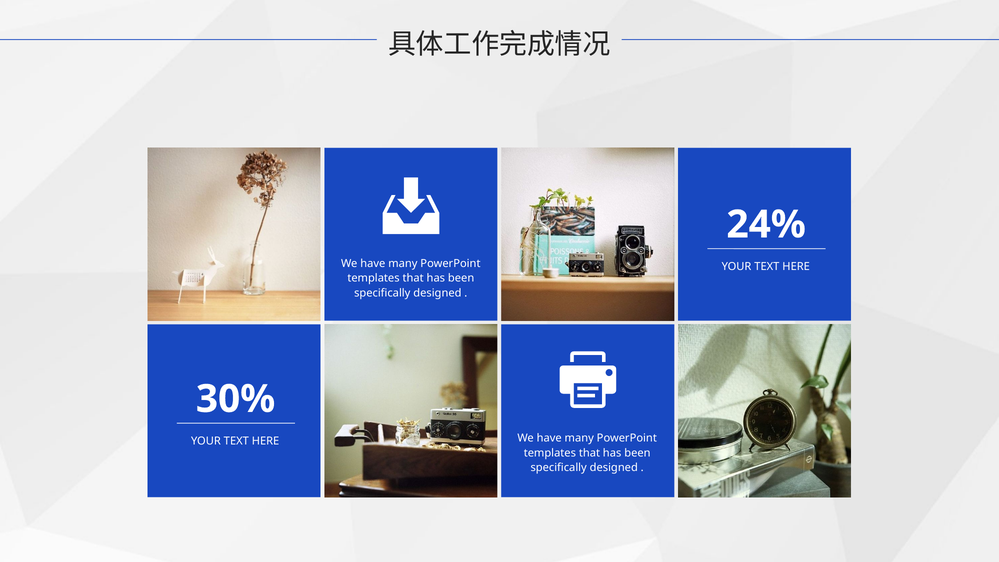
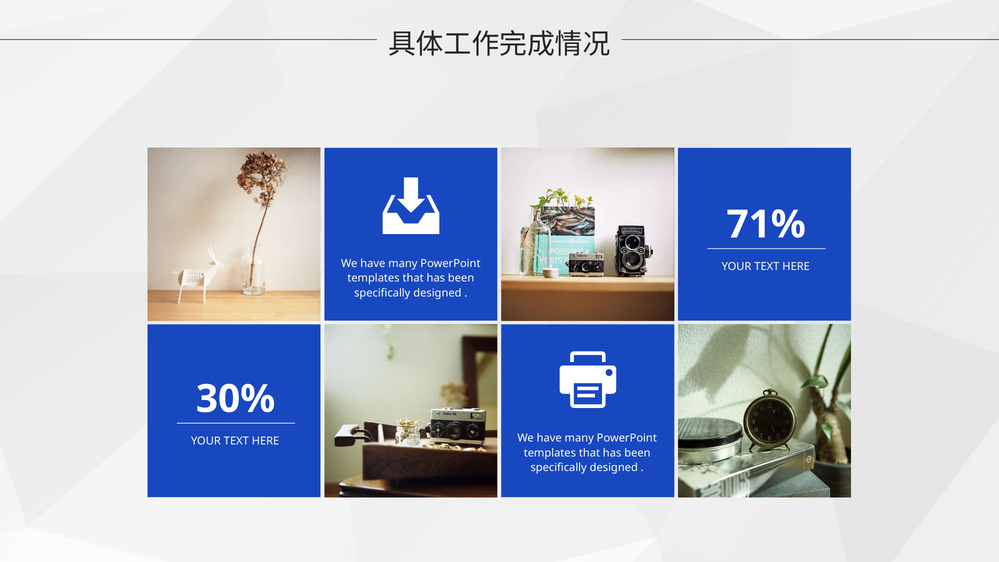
24%: 24% -> 71%
